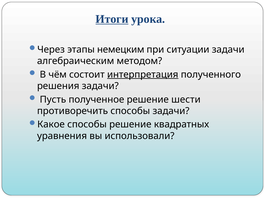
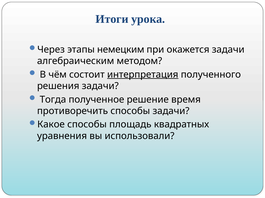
Итоги underline: present -> none
ситуации: ситуации -> окажется
Пусть: Пусть -> Тогда
шести: шести -> время
способы решение: решение -> площадь
